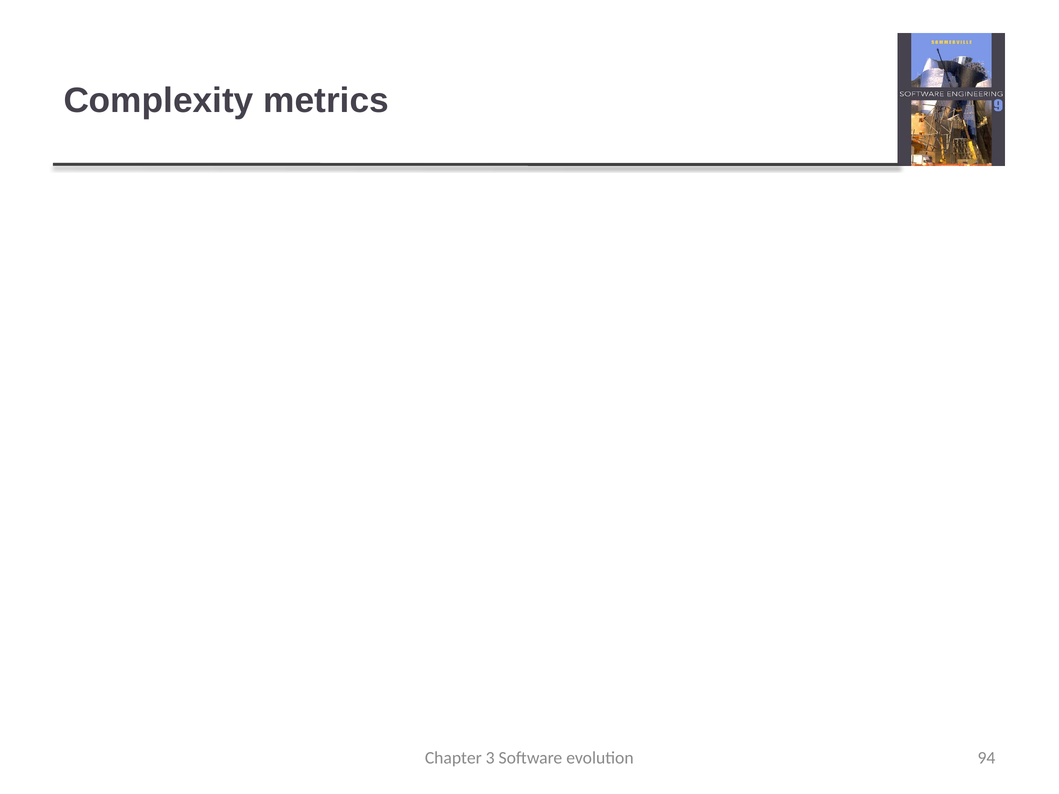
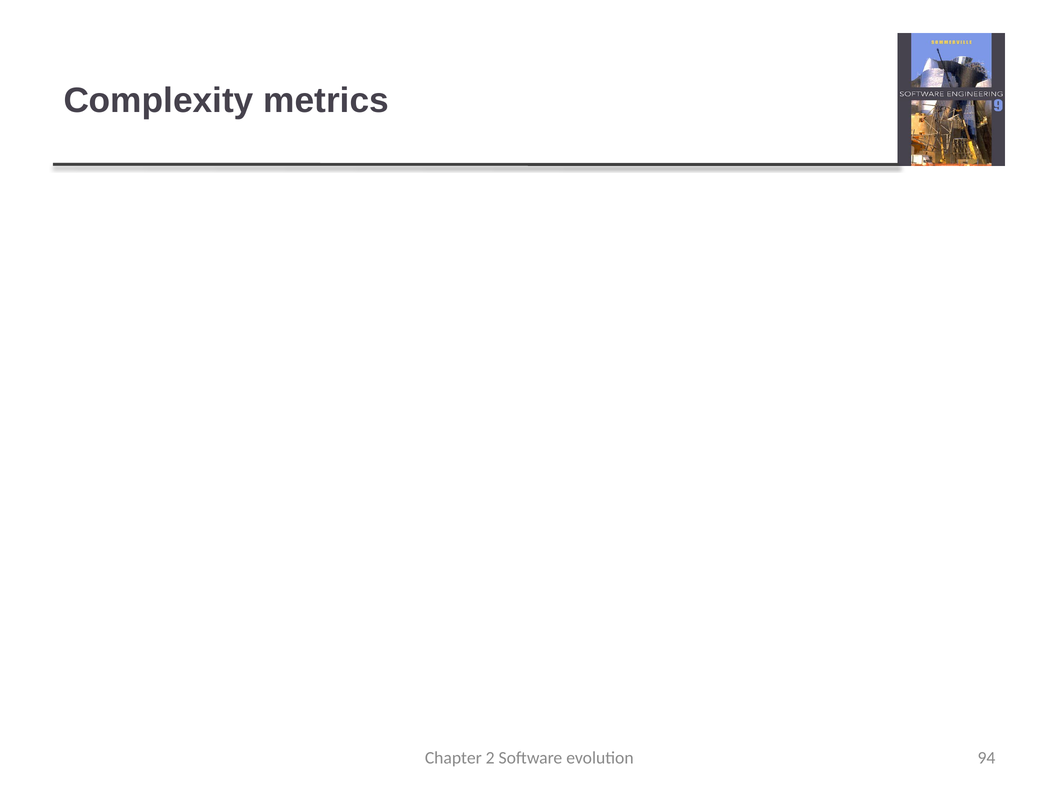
3: 3 -> 2
